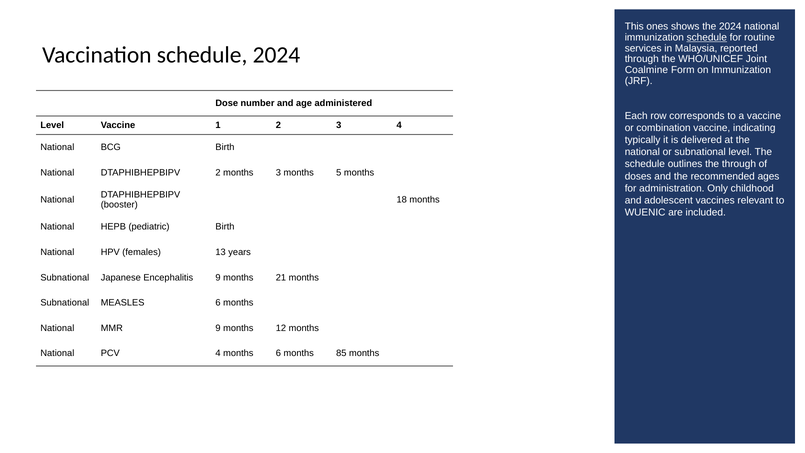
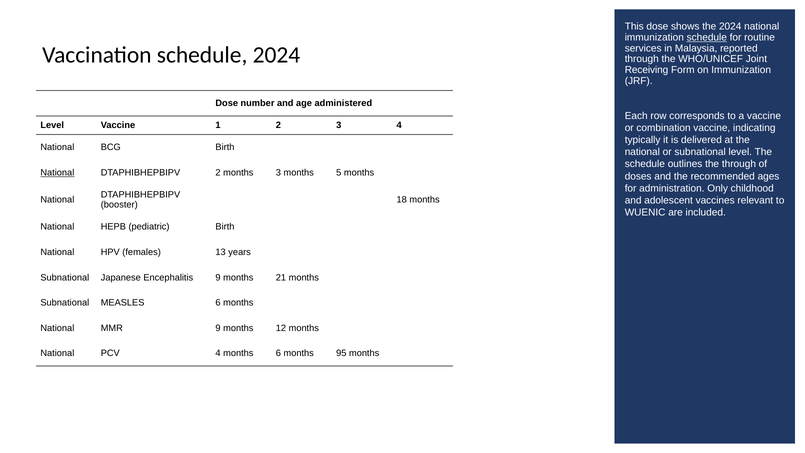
This ones: ones -> dose
Coalmine: Coalmine -> Receiving
National at (57, 173) underline: none -> present
85: 85 -> 95
